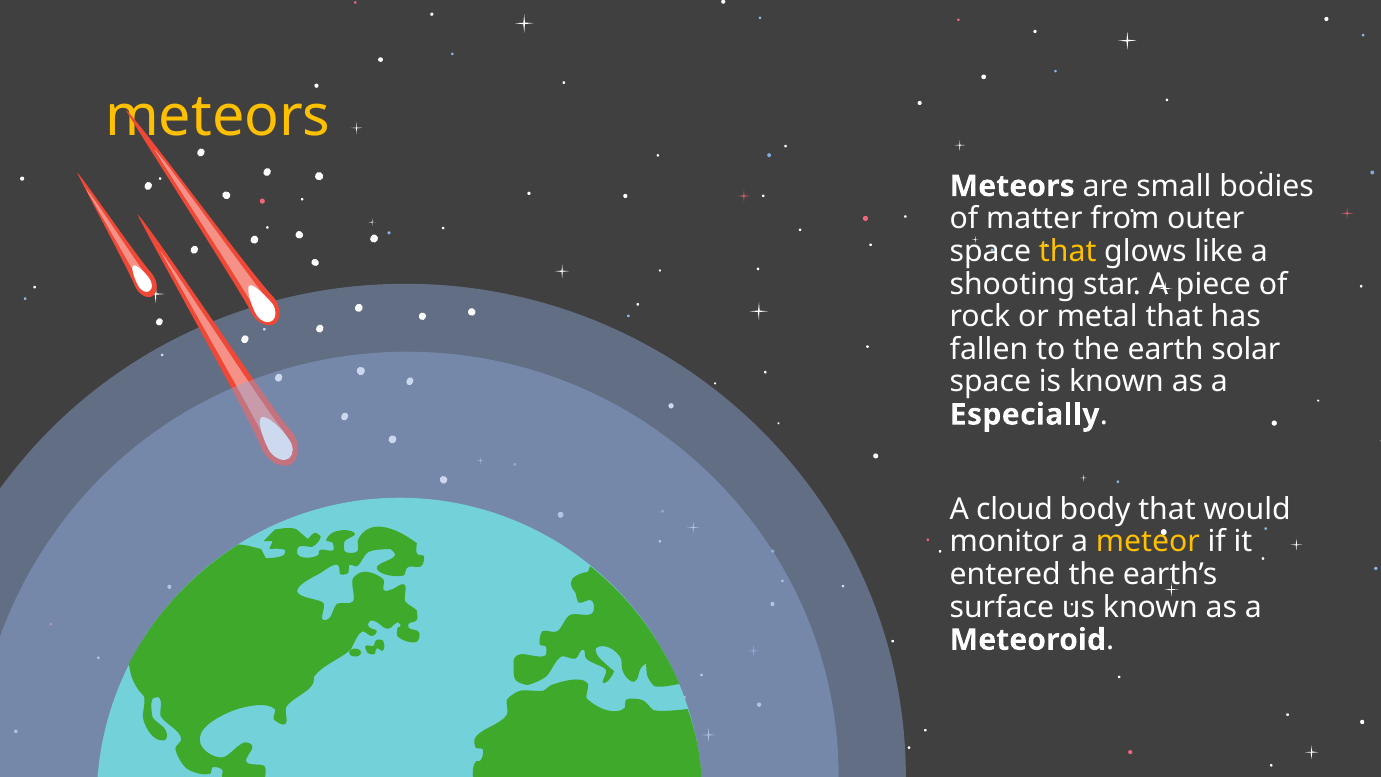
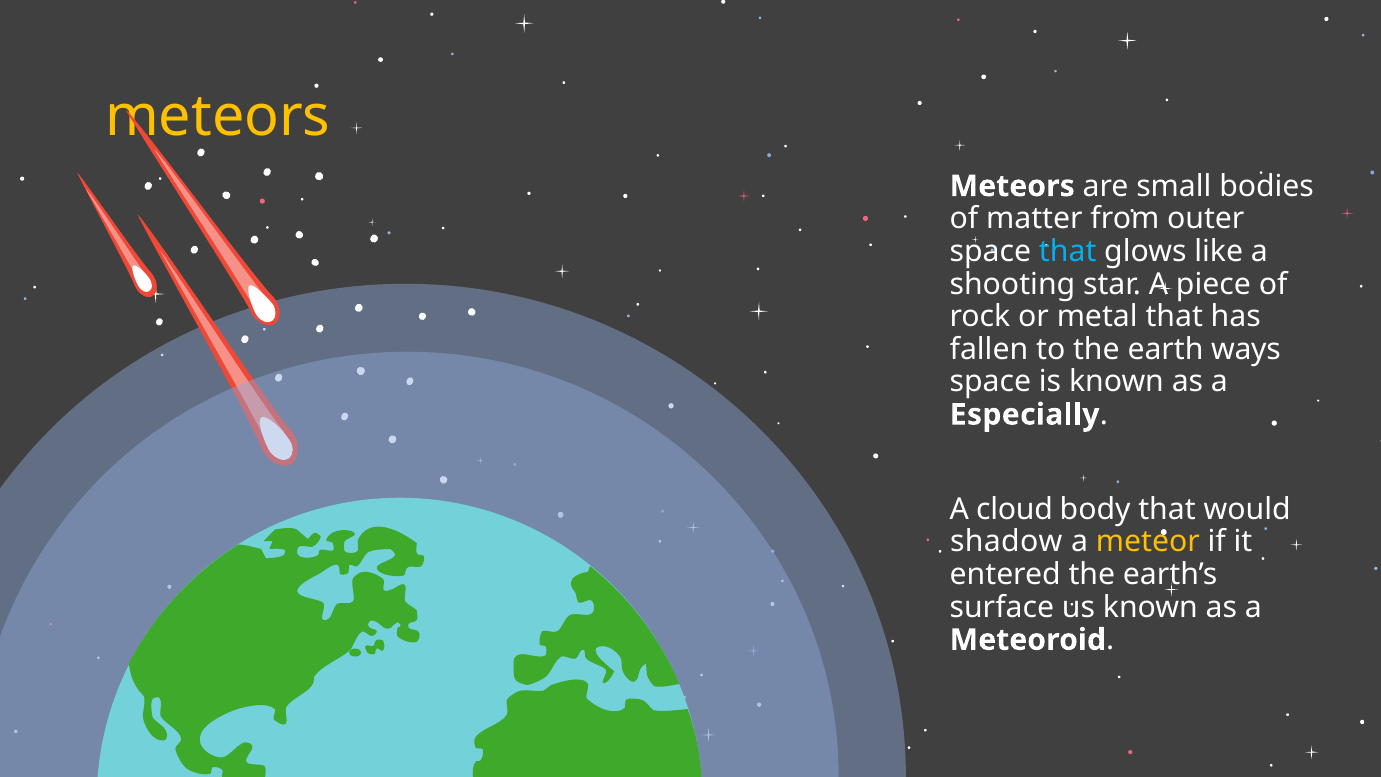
that at (1068, 251) colour: yellow -> light blue
solar: solar -> ways
monitor: monitor -> shadow
